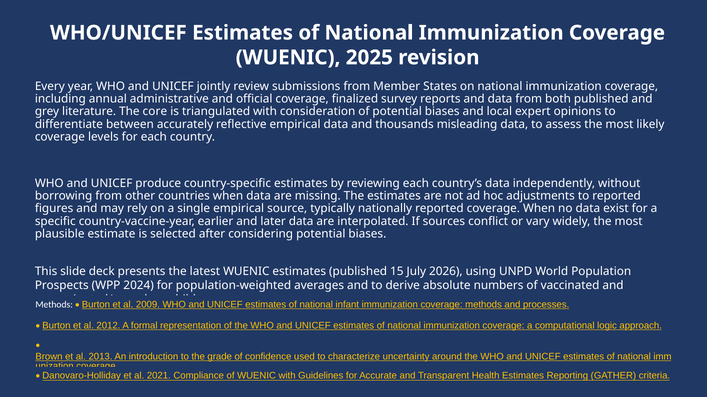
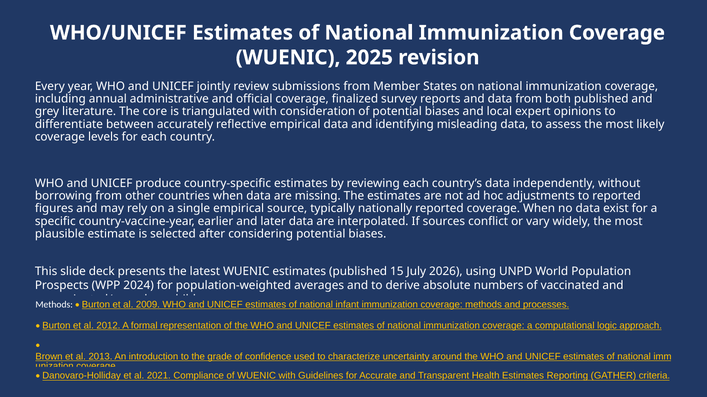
thousands: thousands -> identifying
